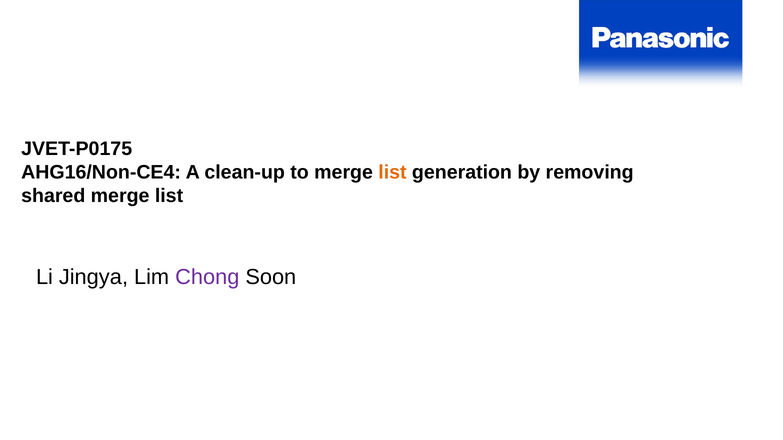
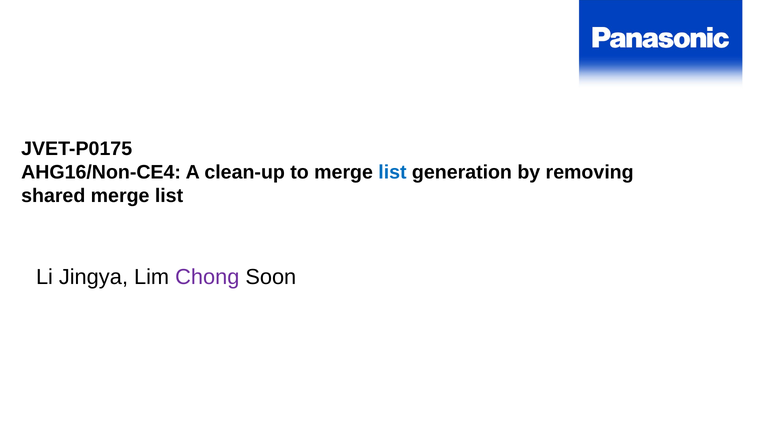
list at (392, 172) colour: orange -> blue
